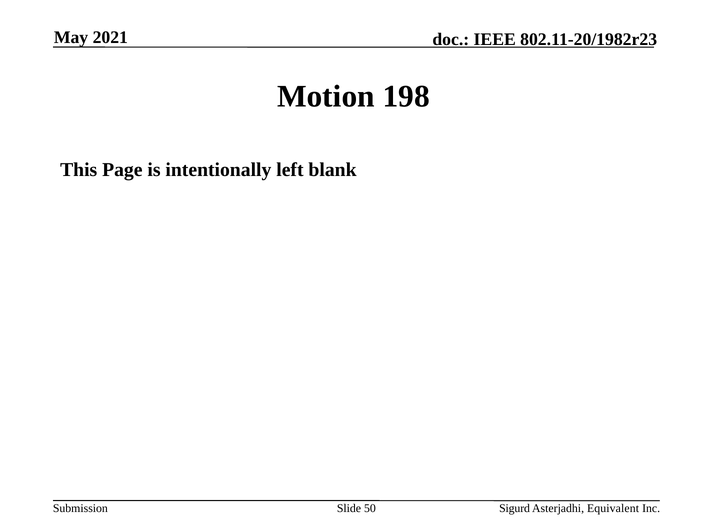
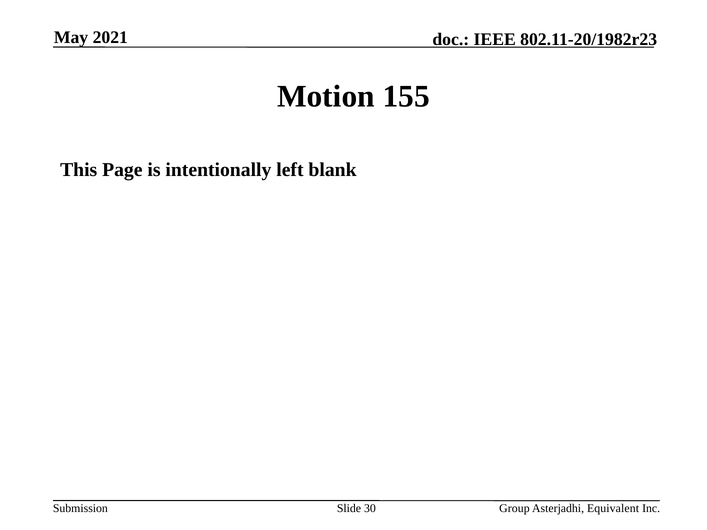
198: 198 -> 155
50: 50 -> 30
Sigurd: Sigurd -> Group
